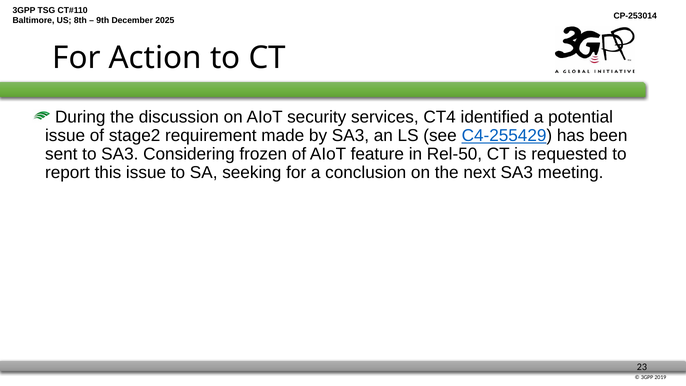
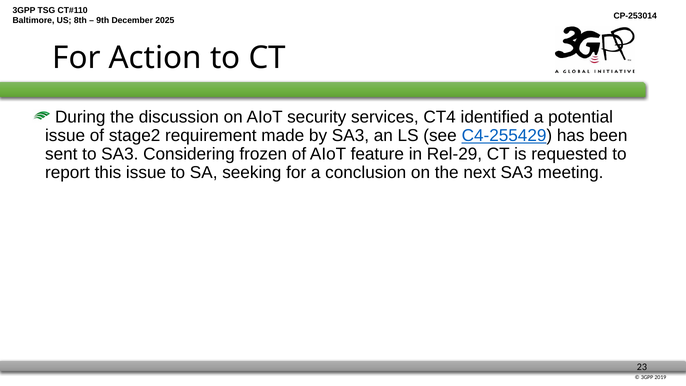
Rel-50: Rel-50 -> Rel-29
